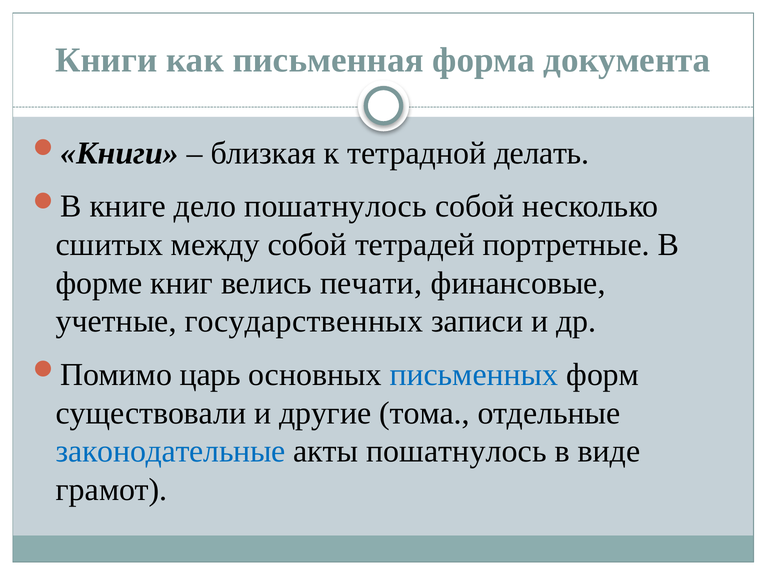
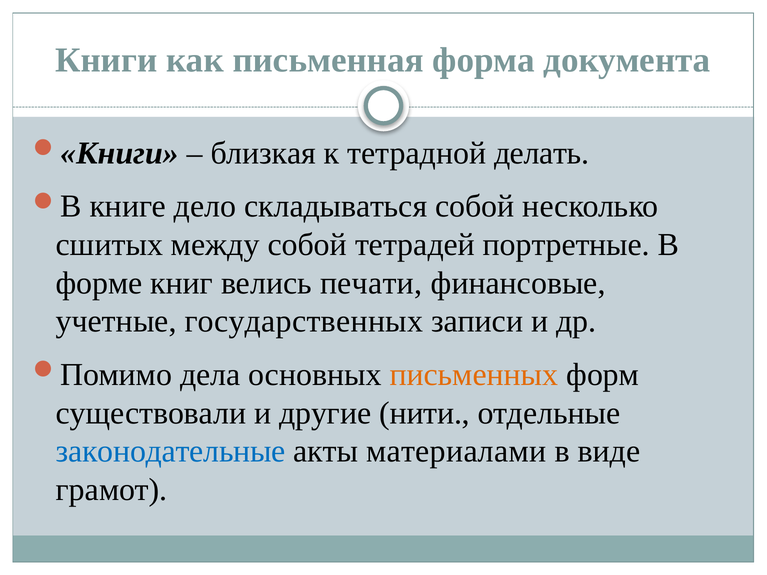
дело пошатнулось: пошатнулось -> складываться
царь: царь -> дела
письменных colour: blue -> orange
тома: тома -> нити
акты пошатнулось: пошатнулось -> материалами
